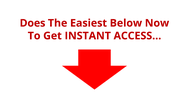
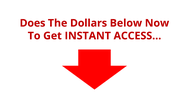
Easiest: Easiest -> Dollars
